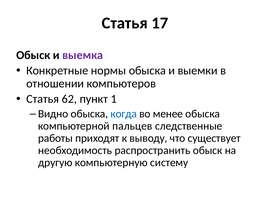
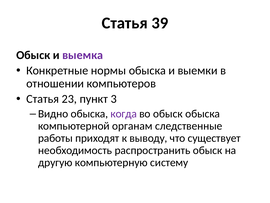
17: 17 -> 39
62: 62 -> 23
1: 1 -> 3
когда colour: blue -> purple
во менее: менее -> обыск
пальцев: пальцев -> oрганам
